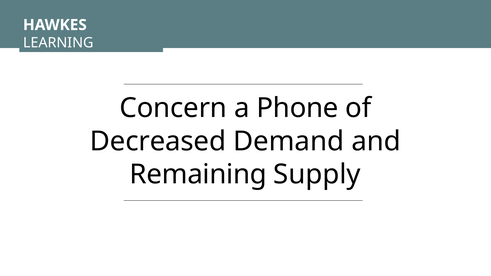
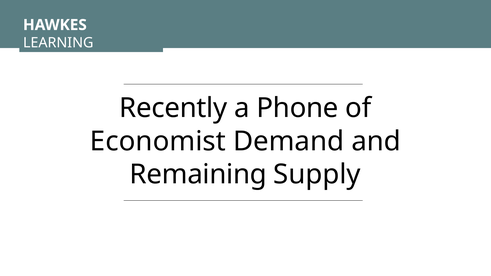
Concern: Concern -> Recently
Decreased: Decreased -> Economist
